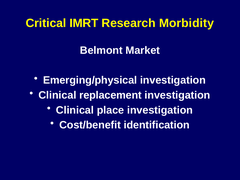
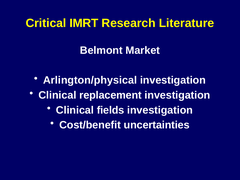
Morbidity: Morbidity -> Literature
Emerging/physical: Emerging/physical -> Arlington/physical
place: place -> fields
identification: identification -> uncertainties
